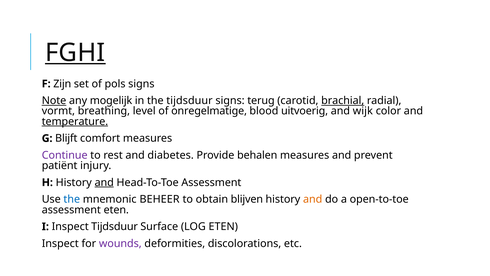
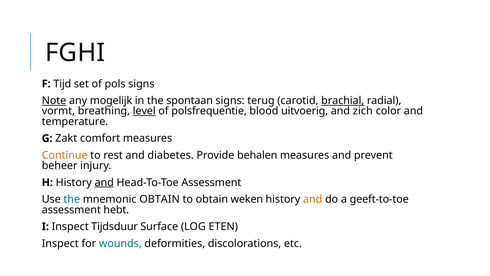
FGHI underline: present -> none
Zijn: Zijn -> Tijd
the tijdsduur: tijdsduur -> spontaan
level underline: none -> present
onregelmatige: onregelmatige -> polsfrequentie
wijk: wijk -> zich
temperature underline: present -> none
Blijft: Blijft -> Zakt
Continue colour: purple -> orange
patiënt: patiënt -> beheer
mnemonic BEHEER: BEHEER -> OBTAIN
blijven: blijven -> weken
open-to-toe: open-to-toe -> geeft-to-toe
assessment eten: eten -> hebt
wounds colour: purple -> blue
